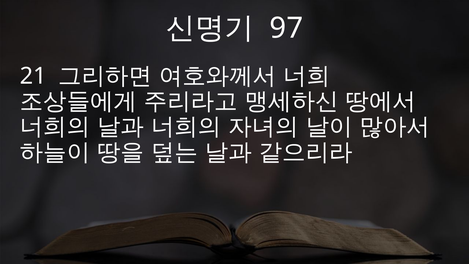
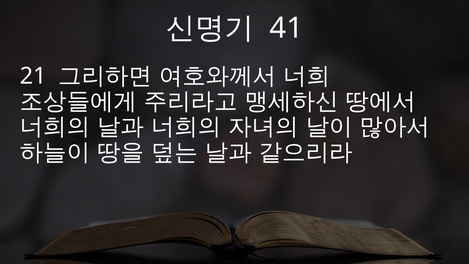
97: 97 -> 41
